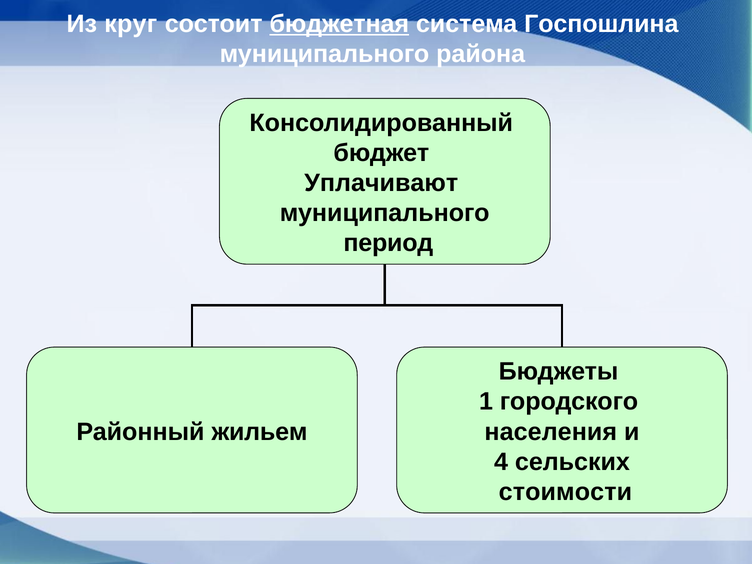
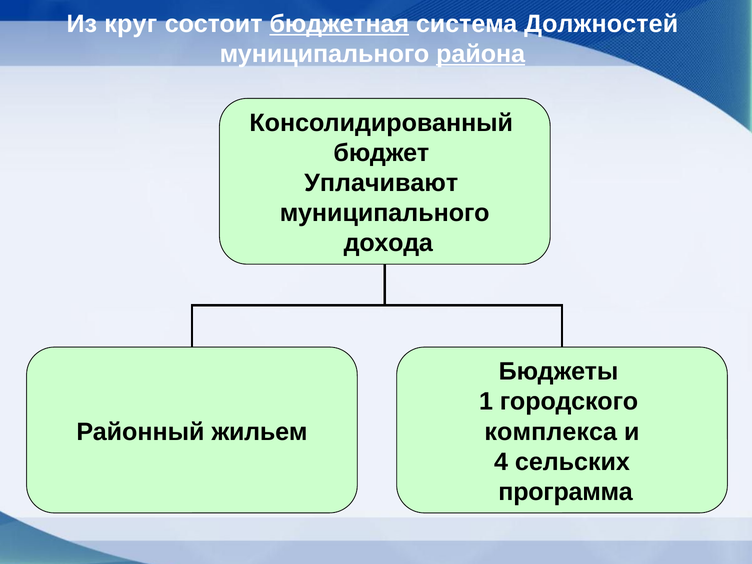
Госпошлина: Госпошлина -> Должностей
района underline: none -> present
период: период -> дохода
населения: населения -> комплекса
стоимости: стоимости -> программа
